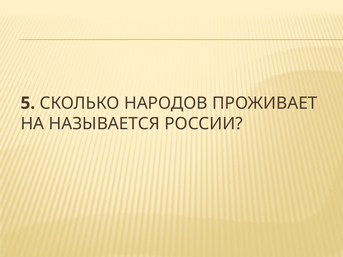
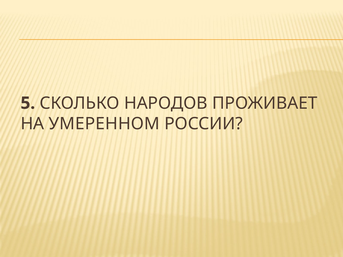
НАЗЫВАЕТСЯ: НАЗЫВАЕТСЯ -> УМЕРЕННОМ
